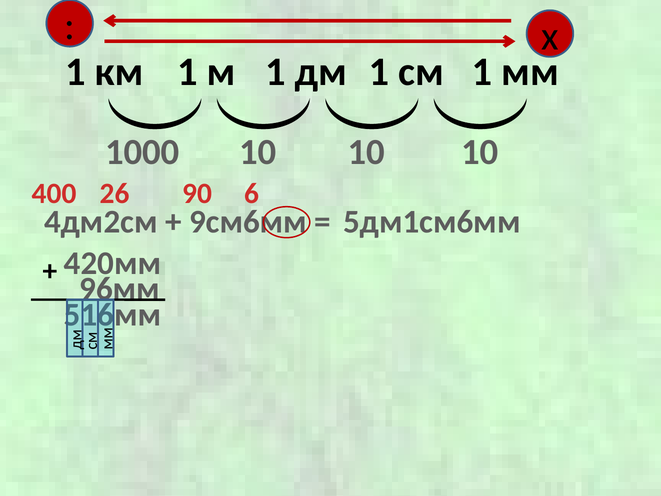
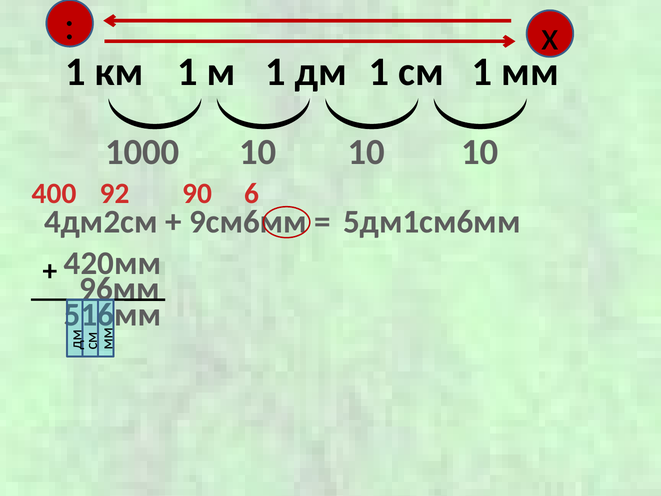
26: 26 -> 92
